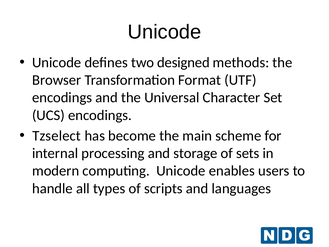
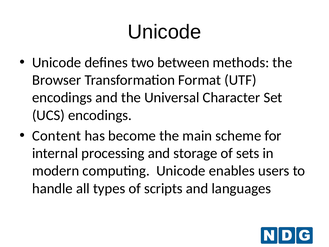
designed: designed -> between
Tzselect: Tzselect -> Content
